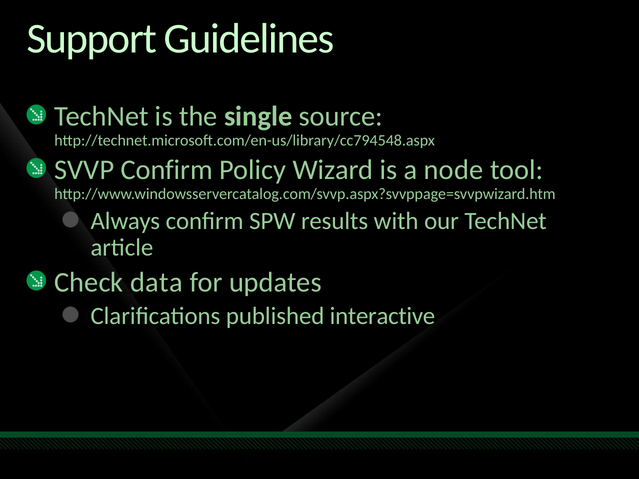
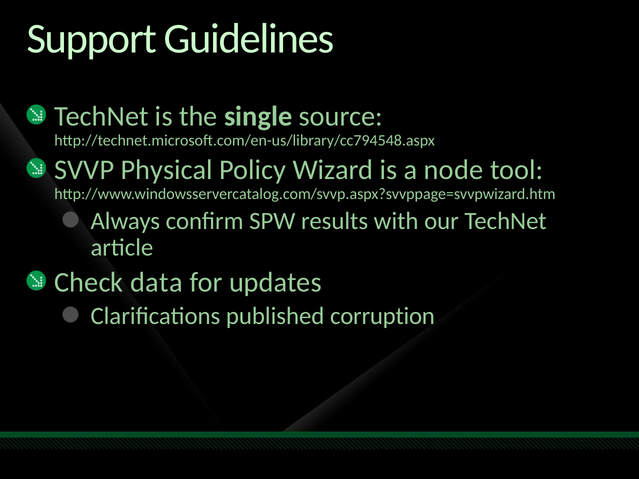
SVVP Confirm: Confirm -> Physical
interactive: interactive -> corruption
